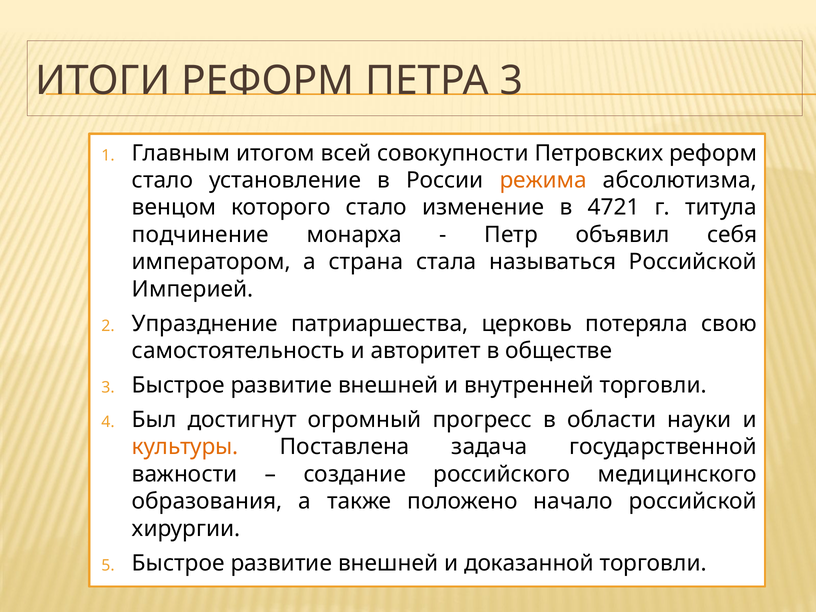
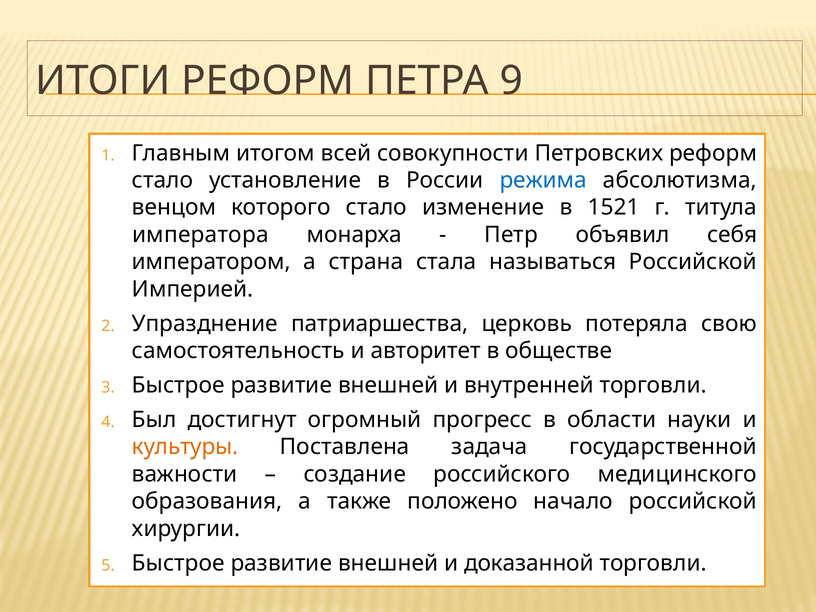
ПЕТРА 3: 3 -> 9
режима colour: orange -> blue
4721: 4721 -> 1521
подчинение: подчинение -> императора
